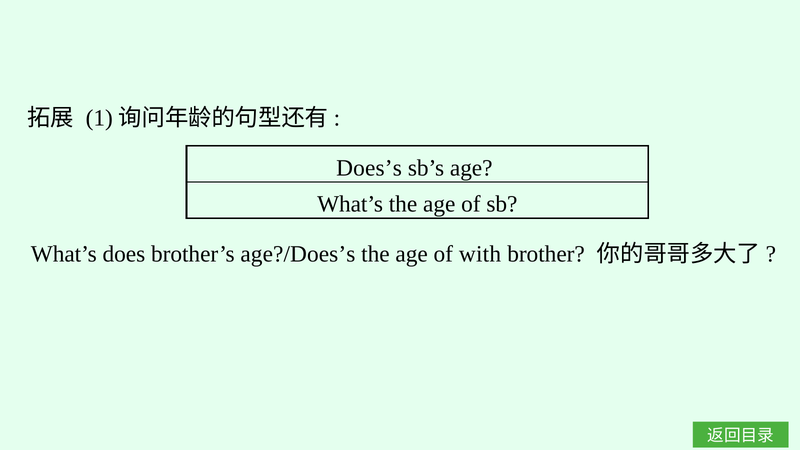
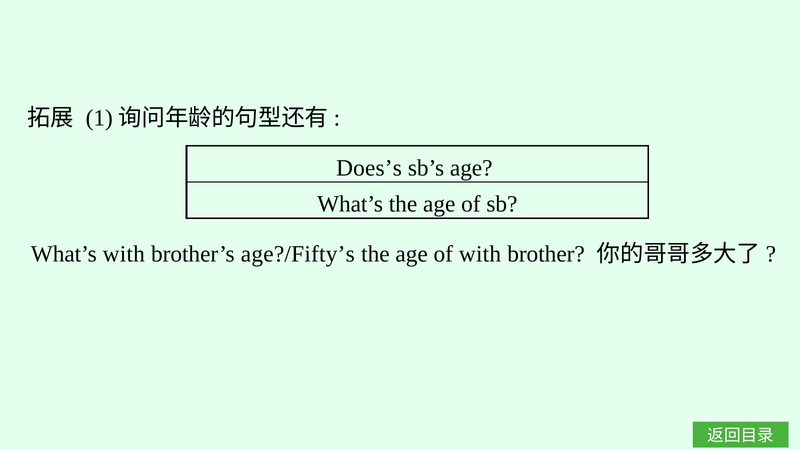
What’s does: does -> with
age?/Does’s: age?/Does’s -> age?/Fifty’s
